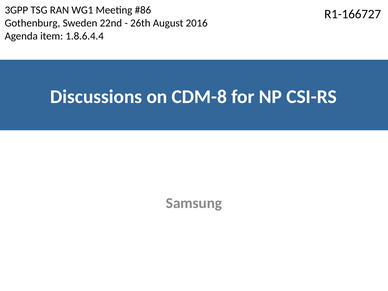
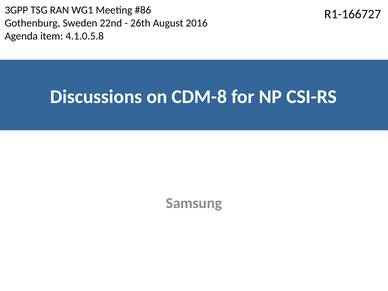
1.8.6.4.4: 1.8.6.4.4 -> 4.1.0.5.8
